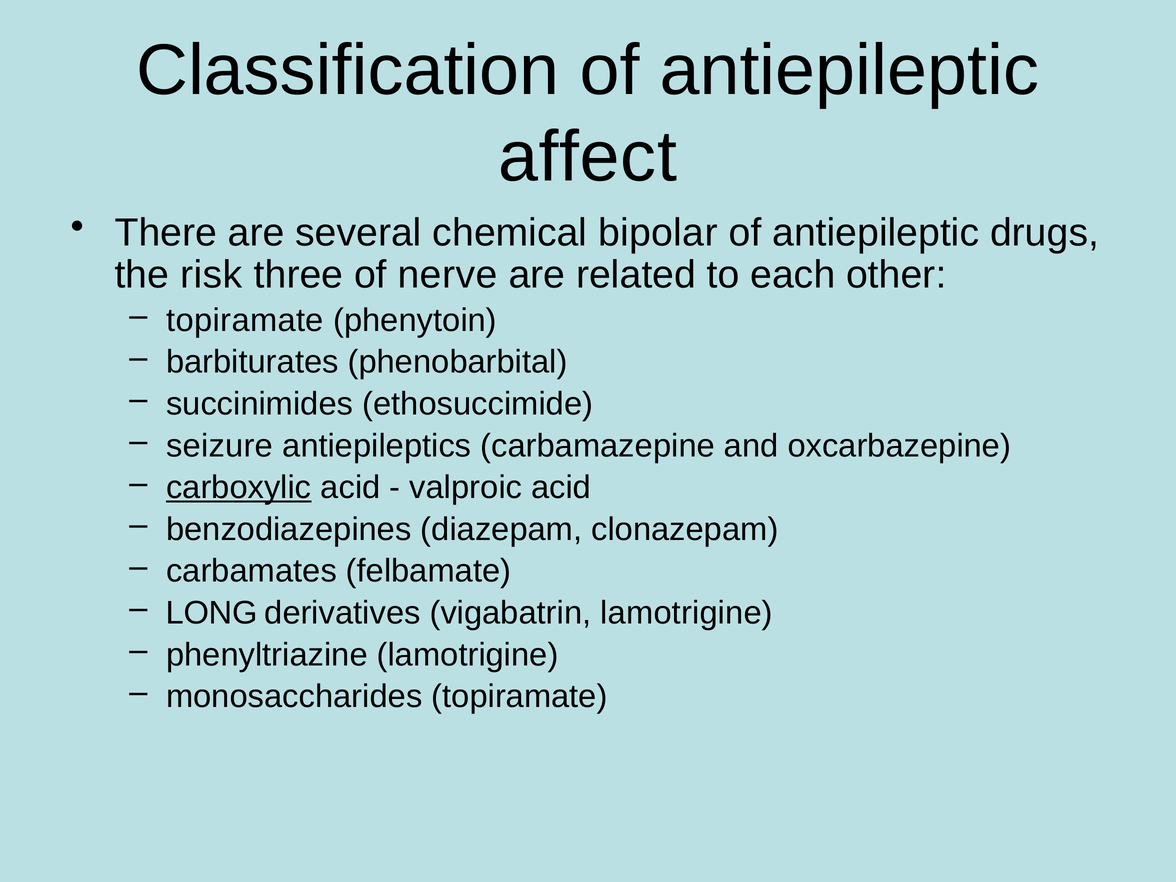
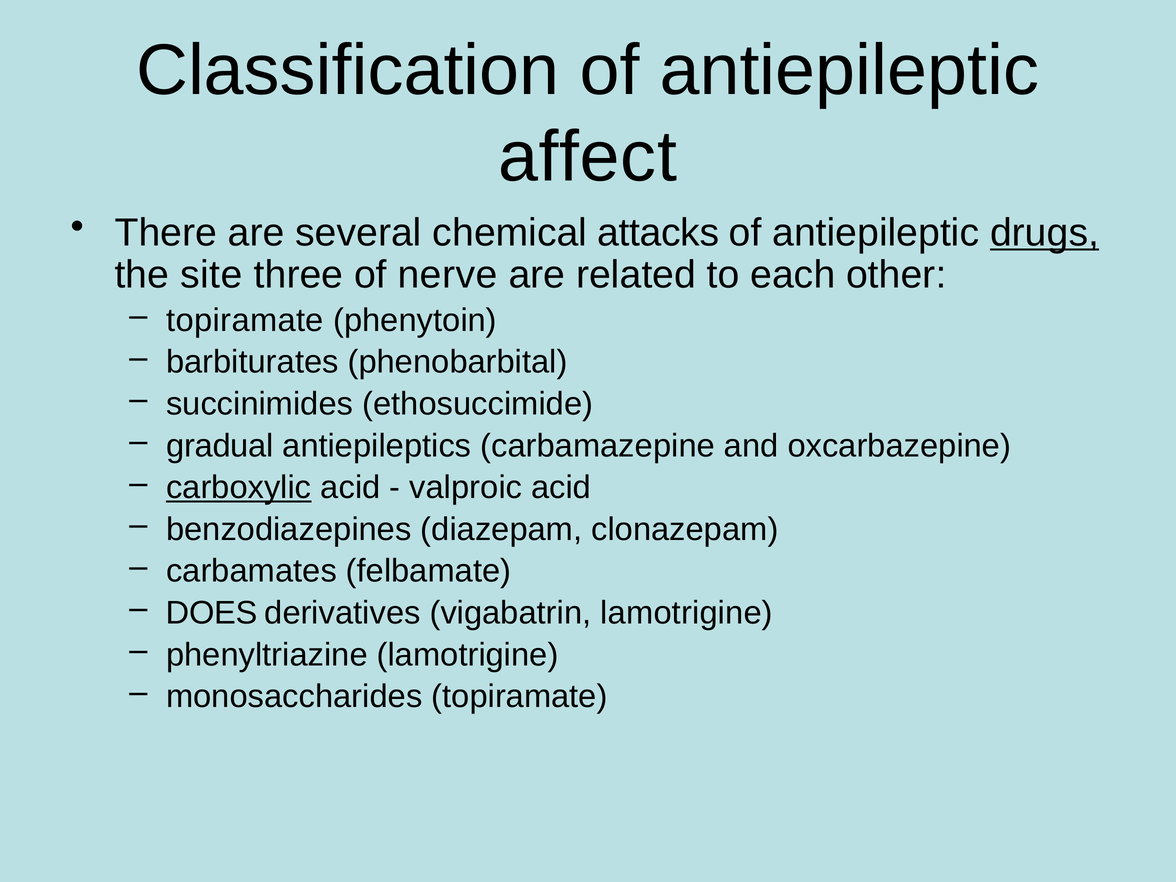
bipolar: bipolar -> attacks
drugs underline: none -> present
risk: risk -> site
seizure: seizure -> gradual
LONG: LONG -> DOES
